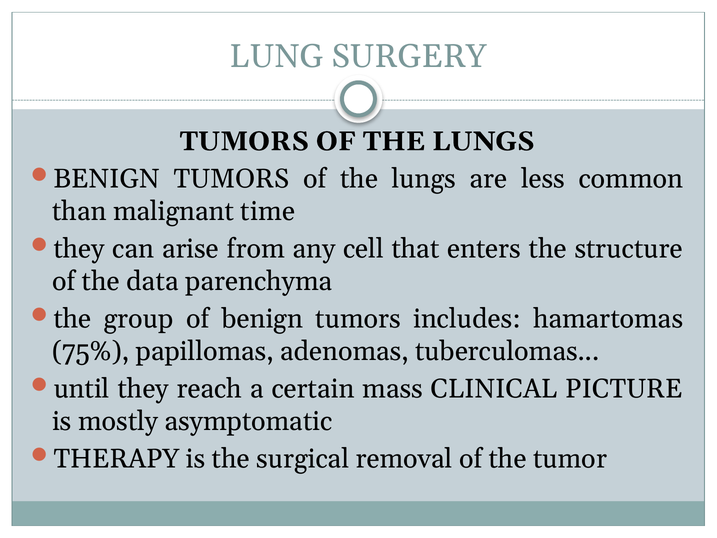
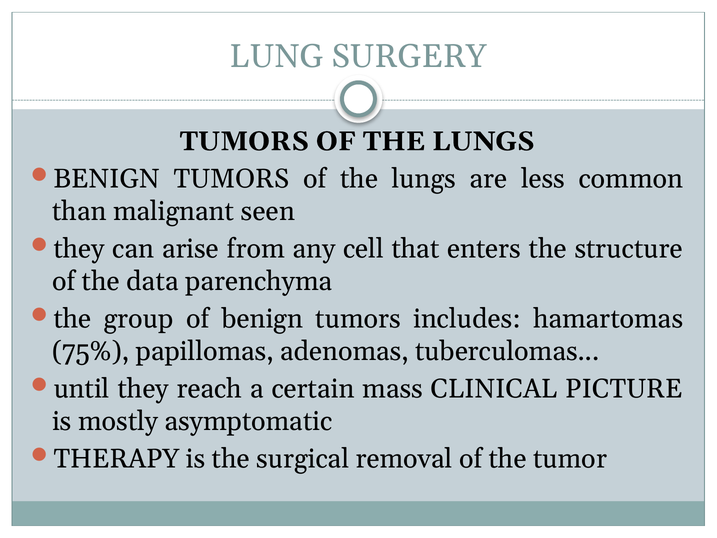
time: time -> seen
